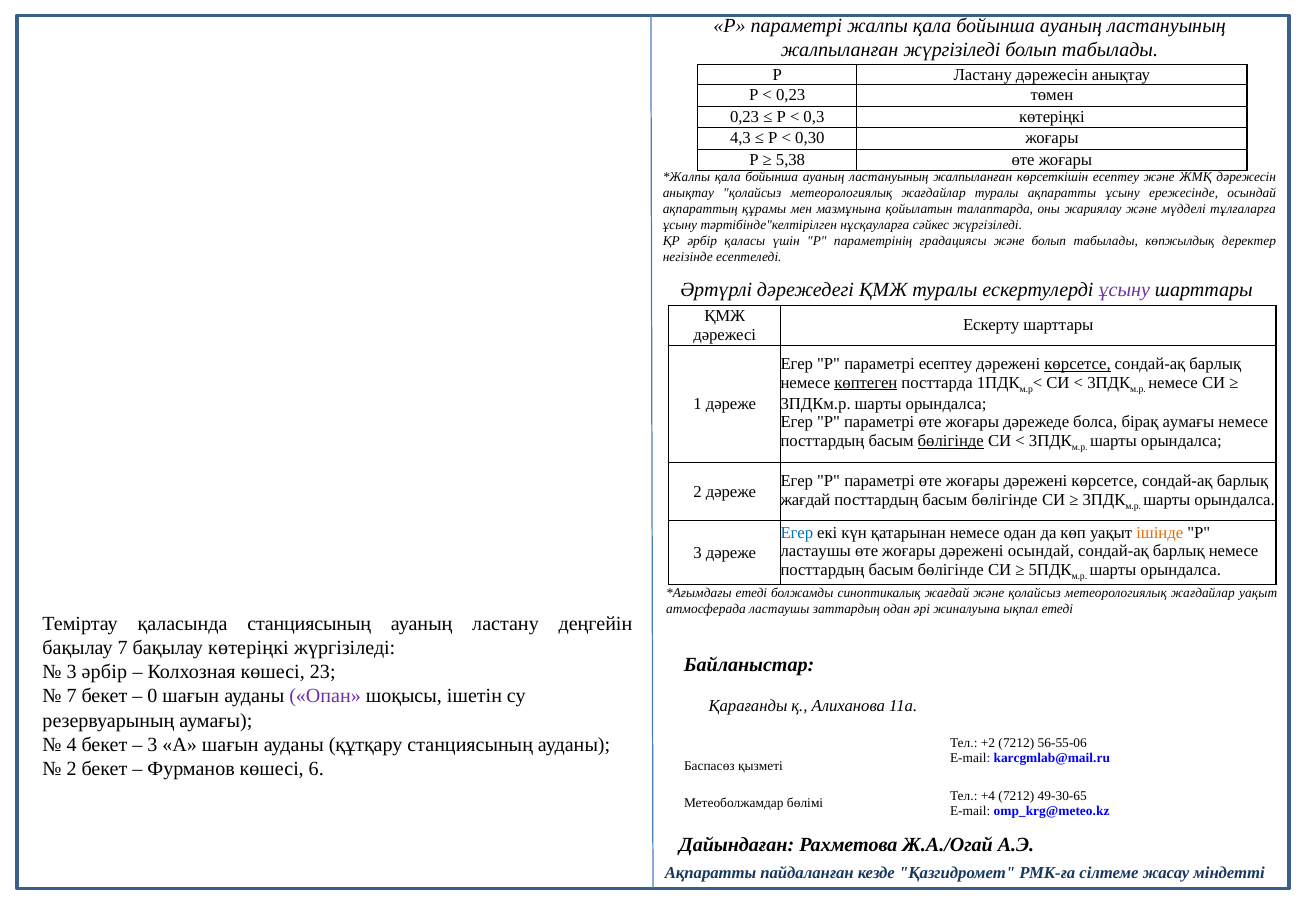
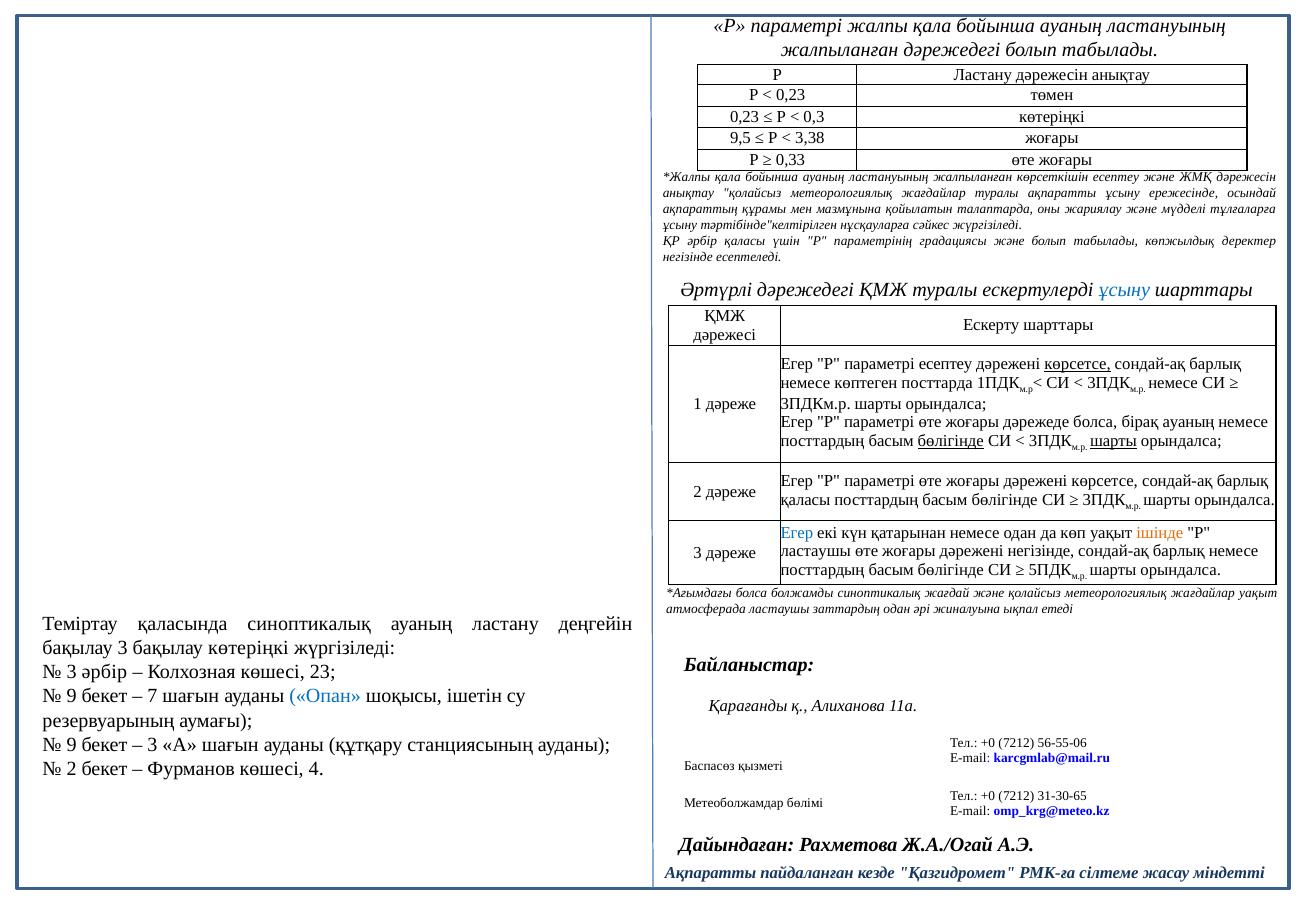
жалпыланған жүргізіледі: жүргізіледі -> дәрежедегі
4,3: 4,3 -> 9,5
0,30: 0,30 -> 3,38
5,38: 5,38 -> 0,33
ұсыну at (1124, 290) colour: purple -> blue
көптеген underline: present -> none
бірақ аумағы: аумағы -> ауаның
шарты at (1113, 441) underline: none -> present
жағдай at (805, 500): жағдай -> қаласы
дәрежені осындай: осындай -> негізінде
етеді at (751, 594): етеді -> болса
қаласында станциясының: станциясының -> синоптикалық
бақылау 7: 7 -> 3
7 at (72, 696): 7 -> 9
0: 0 -> 7
Опан colour: purple -> blue
4 at (72, 745): 4 -> 9
+2 at (988, 744): +2 -> +0
6: 6 -> 4
+4 at (988, 796): +4 -> +0
49-30-65: 49-30-65 -> 31-30-65
